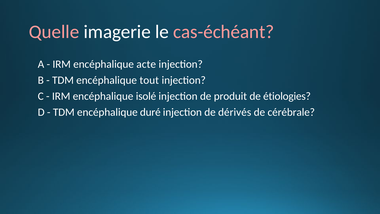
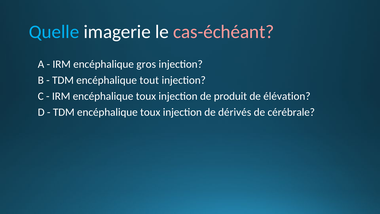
Quelle colour: pink -> light blue
acte: acte -> gros
IRM encéphalique isolé: isolé -> toux
étiologies: étiologies -> élévation
TDM encéphalique duré: duré -> toux
